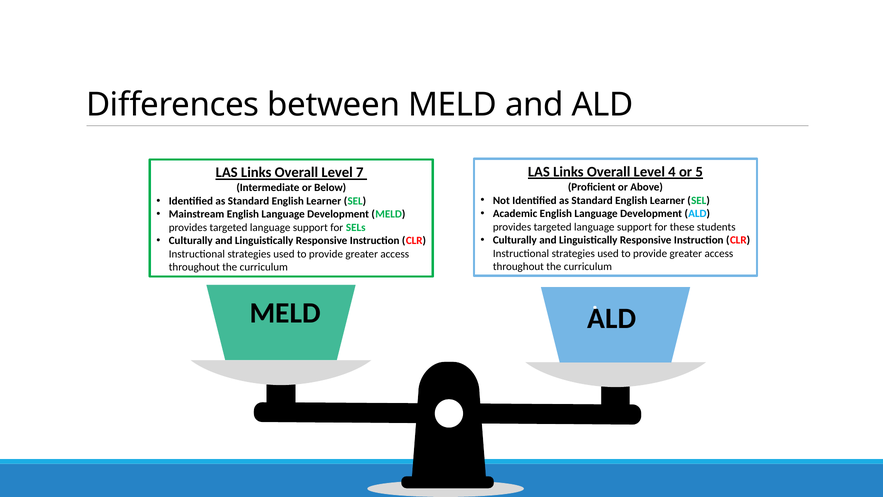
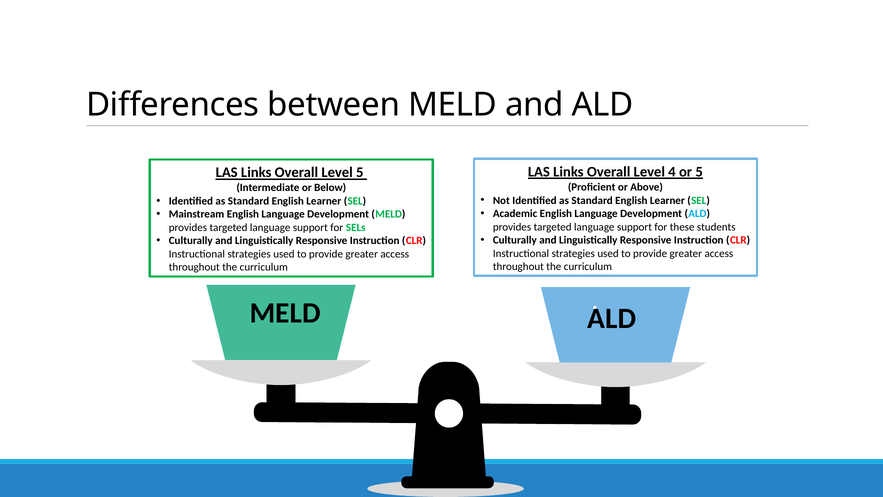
Level 7: 7 -> 5
